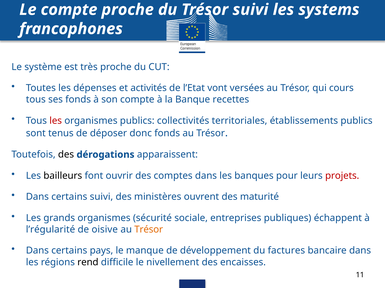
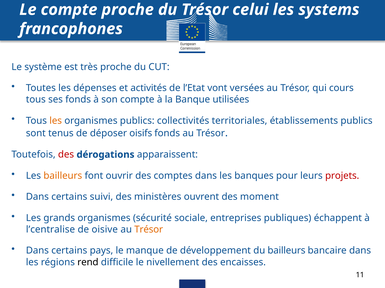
Trésor suivi: suivi -> celui
recettes: recettes -> utilisées
les at (56, 121) colour: red -> orange
donc: donc -> oisifs
des at (66, 155) colour: black -> red
bailleurs at (63, 176) colour: black -> orange
maturité: maturité -> moment
l’régularité: l’régularité -> l’centralise
du factures: factures -> bailleurs
